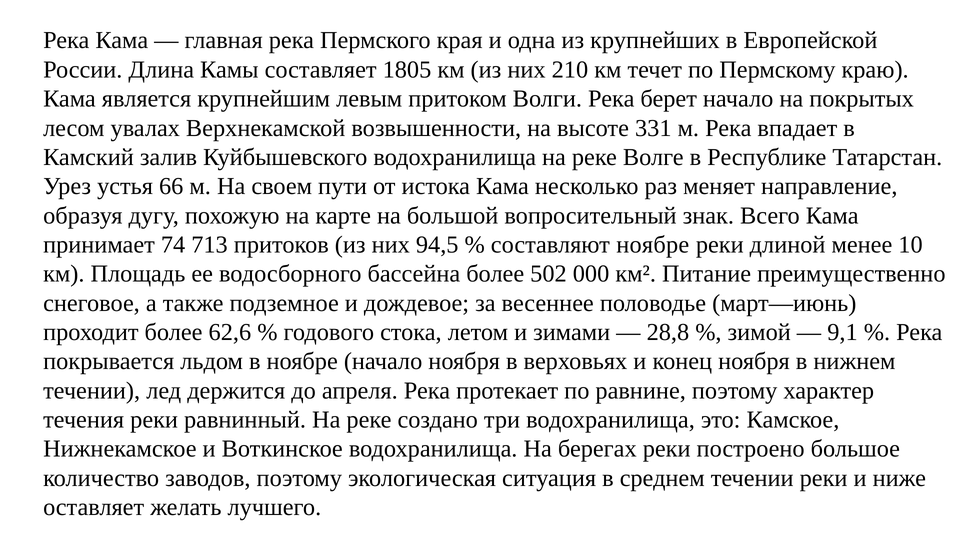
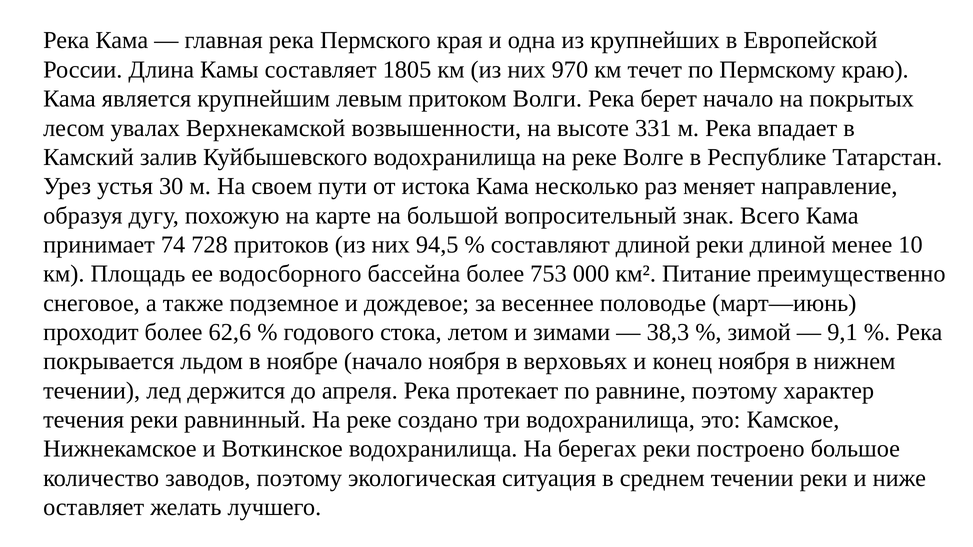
210: 210 -> 970
66: 66 -> 30
713: 713 -> 728
составляют ноябре: ноябре -> длиной
502: 502 -> 753
28,8: 28,8 -> 38,3
